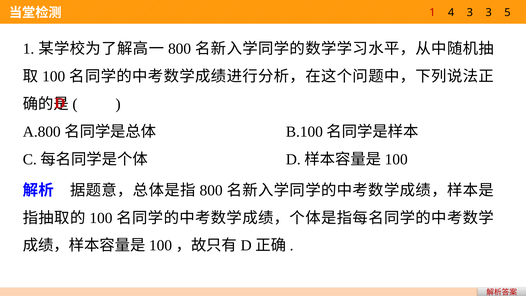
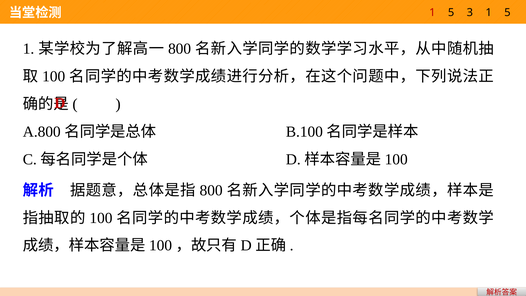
4 at (451, 12): 4 -> 5
3 3: 3 -> 1
